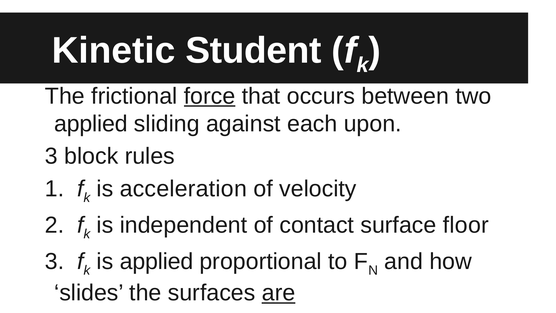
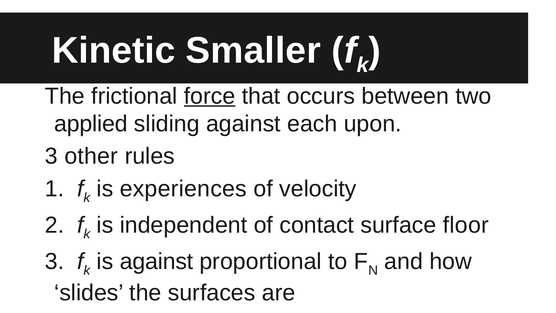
Student: Student -> Smaller
block: block -> other
acceleration: acceleration -> experiences
is applied: applied -> against
are underline: present -> none
